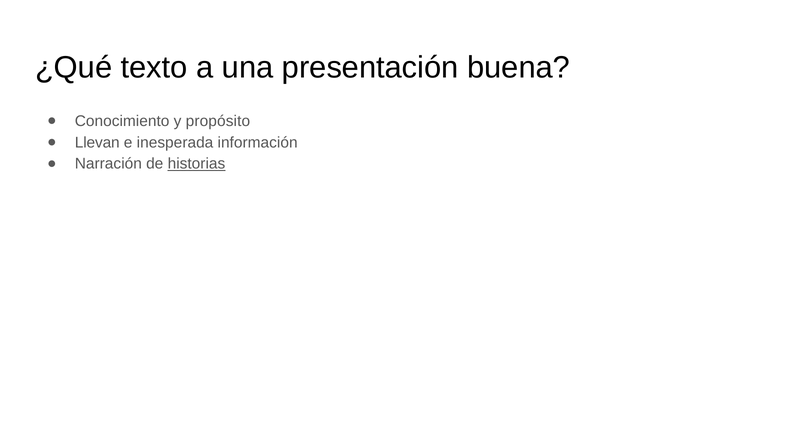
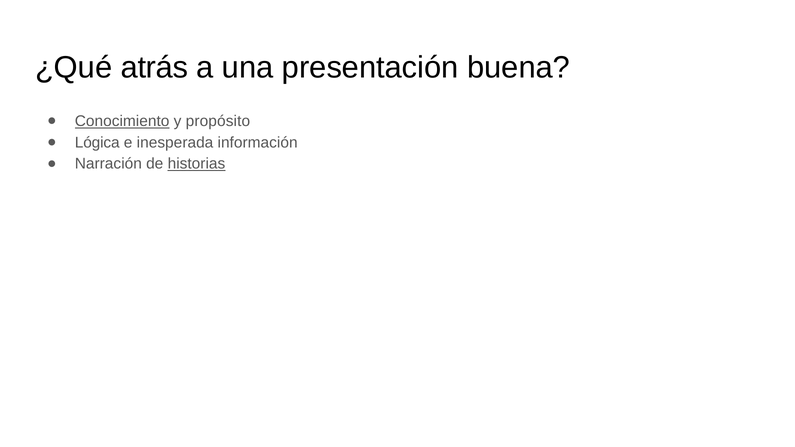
texto: texto -> atrás
Conocimiento underline: none -> present
Llevan: Llevan -> Lógica
